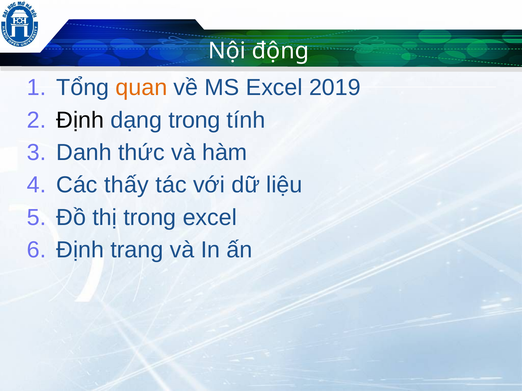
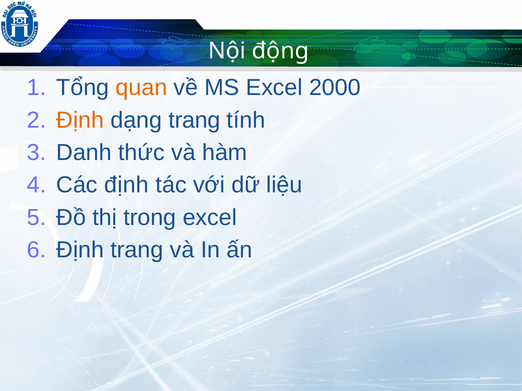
2019: 2019 -> 2000
Định at (80, 120) colour: black -> orange
dạng trong: trong -> trang
Các thấy: thấy -> định
